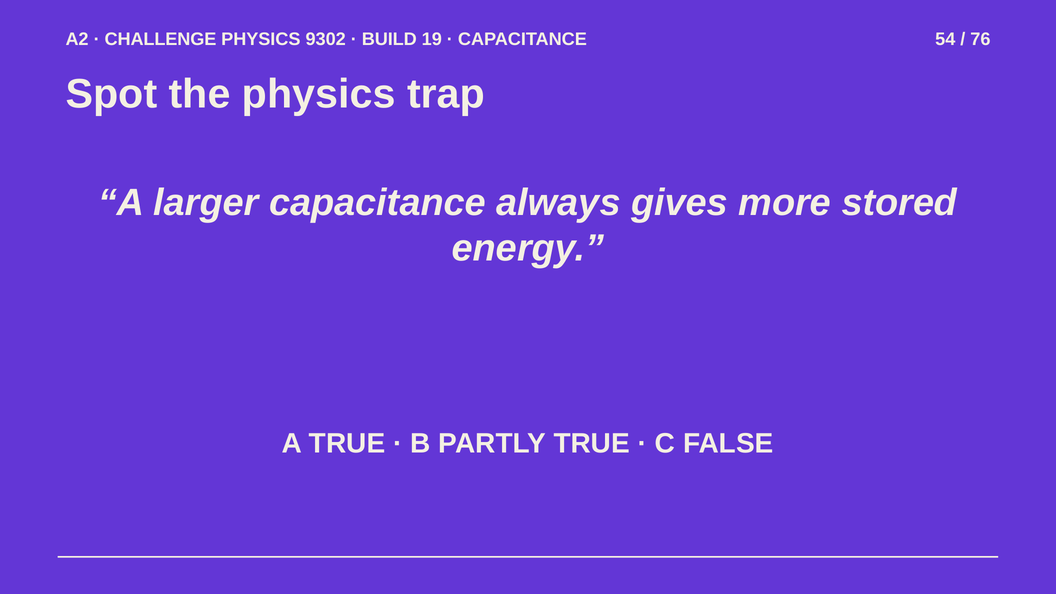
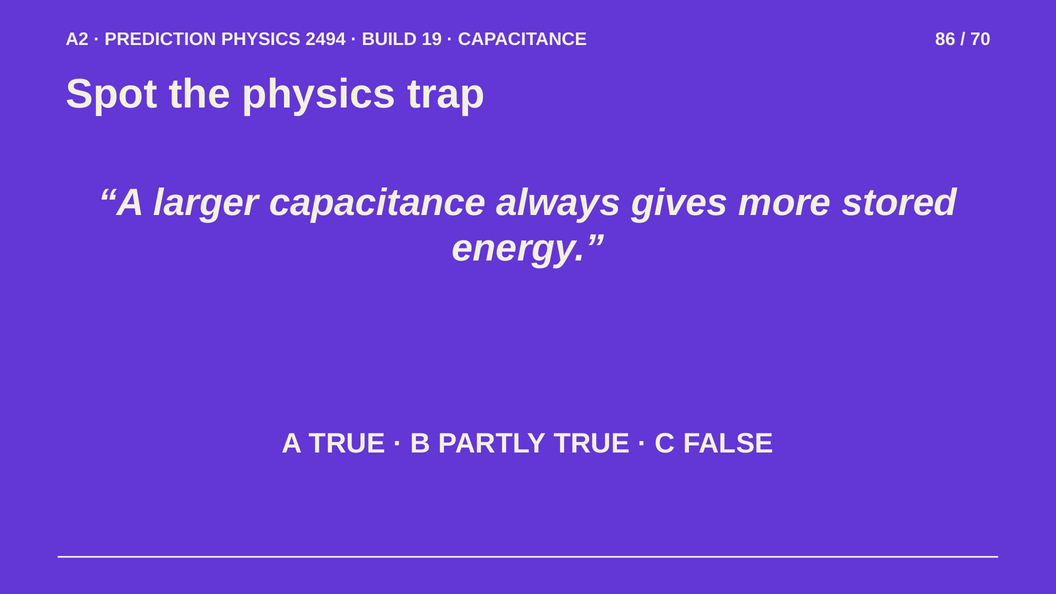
CHALLENGE: CHALLENGE -> PREDICTION
9302: 9302 -> 2494
54: 54 -> 86
76: 76 -> 70
